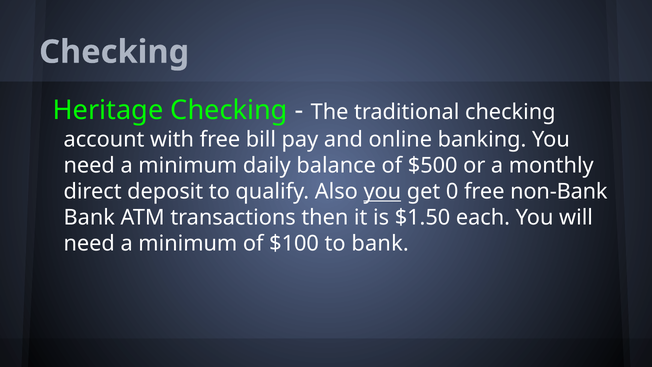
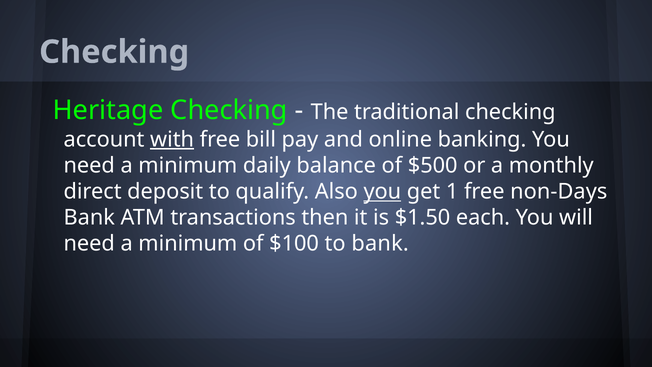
with underline: none -> present
0: 0 -> 1
non-Bank: non-Bank -> non-Days
